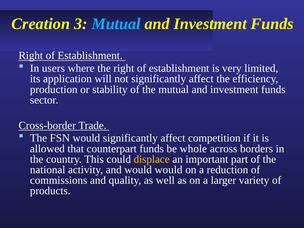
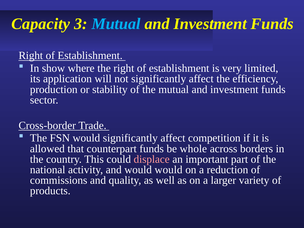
Creation: Creation -> Capacity
users: users -> show
displace colour: yellow -> pink
